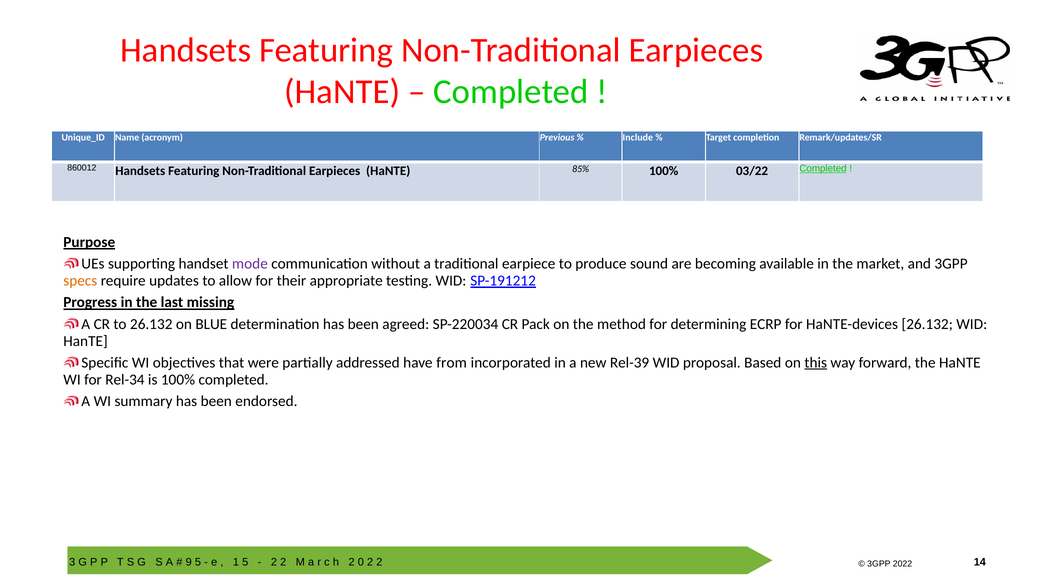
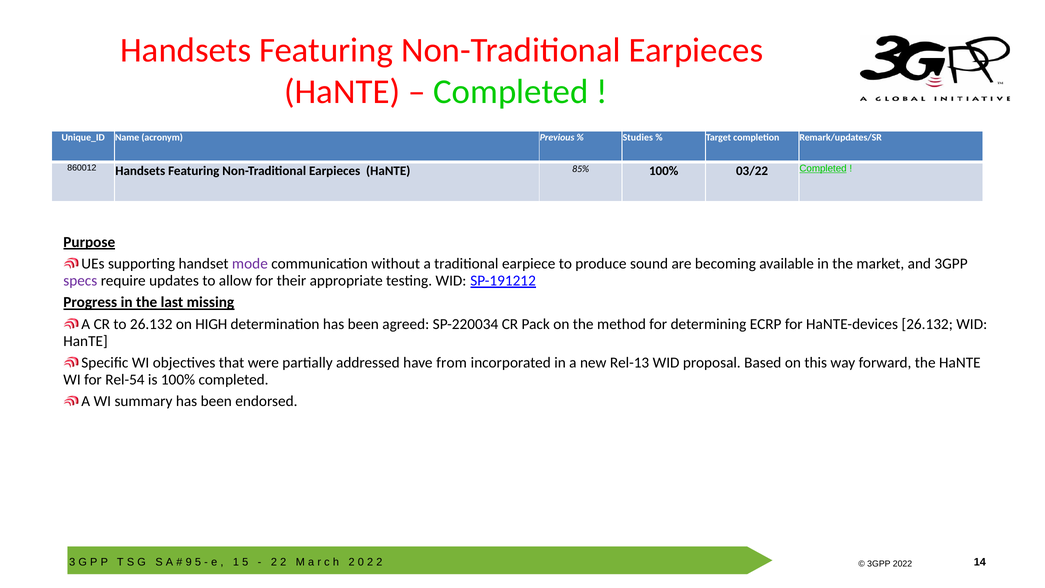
Include: Include -> Studies
specs colour: orange -> purple
BLUE: BLUE -> HIGH
Rel-39: Rel-39 -> Rel-13
this underline: present -> none
Rel-34: Rel-34 -> Rel-54
